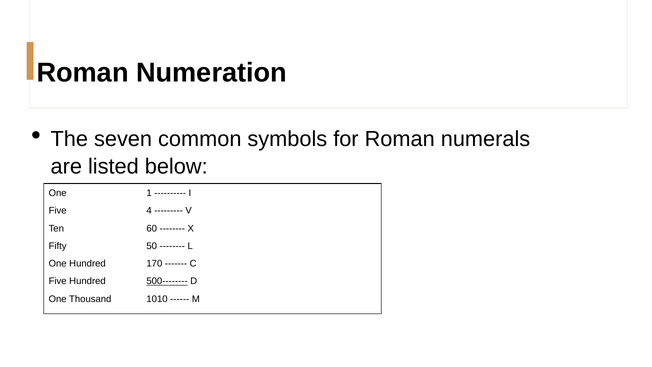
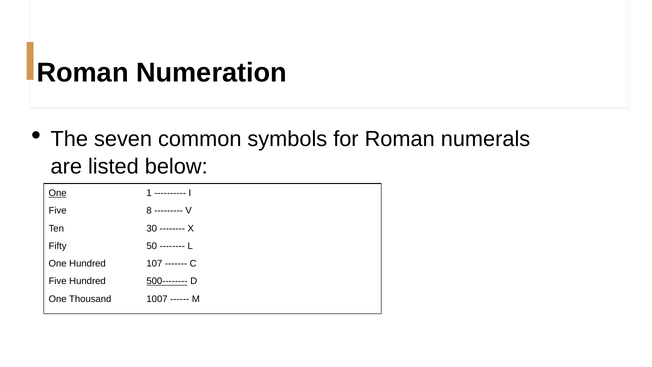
One at (58, 193) underline: none -> present
4: 4 -> 8
60: 60 -> 30
170: 170 -> 107
1010: 1010 -> 1007
